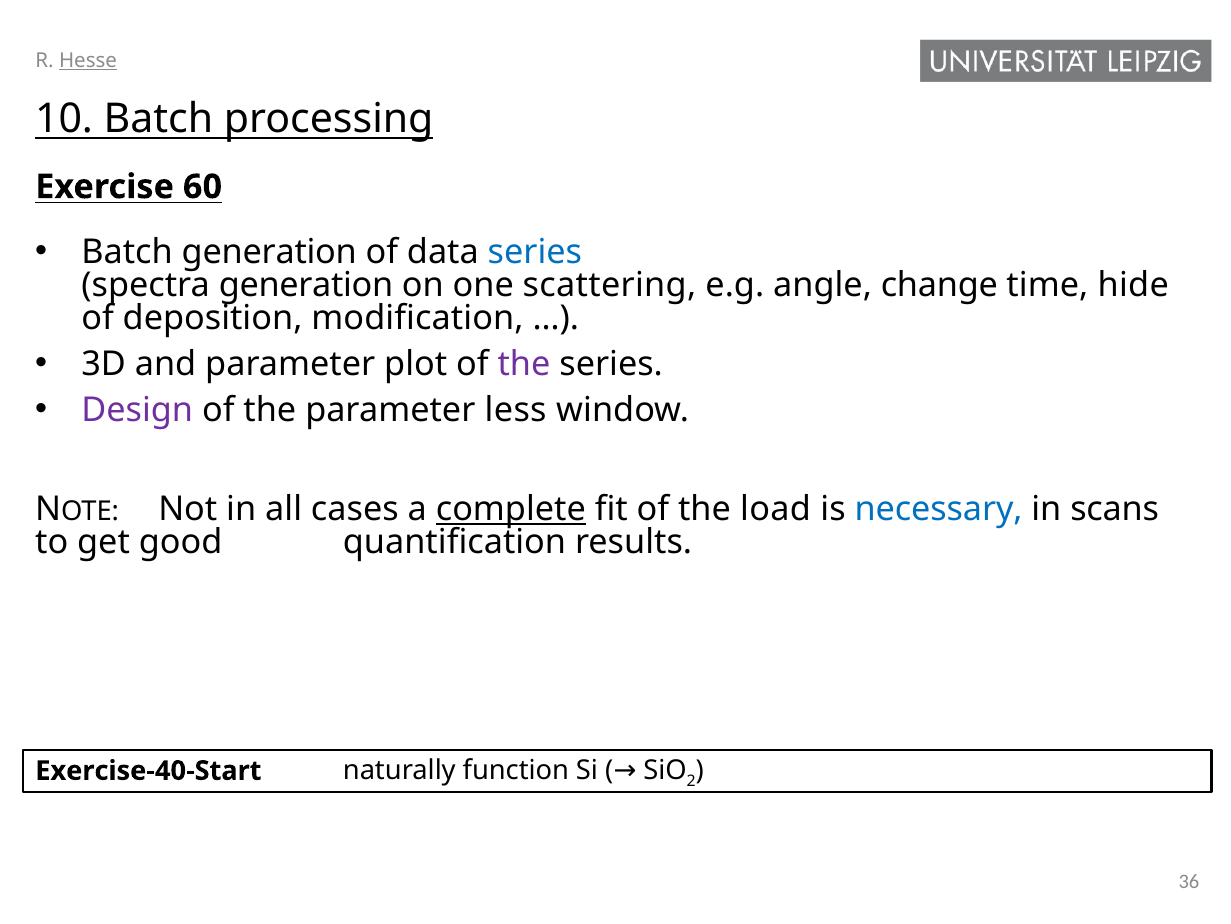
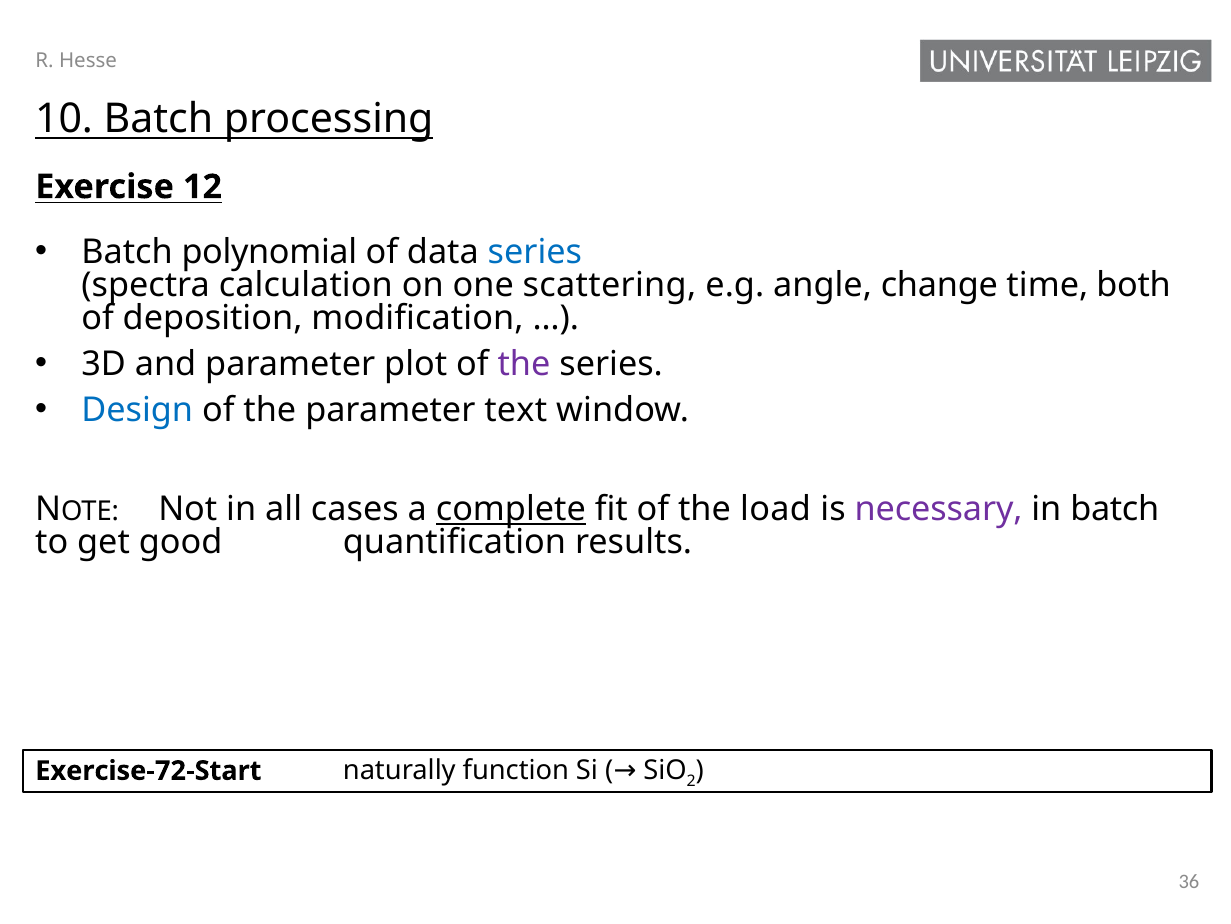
Hesse underline: present -> none
60: 60 -> 12
Batch generation: generation -> polynomial
spectra generation: generation -> calculation
hide: hide -> both
Design colour: purple -> blue
less: less -> text
necessary colour: blue -> purple
in scans: scans -> batch
Exercise-40-Start: Exercise-40-Start -> Exercise-72-Start
